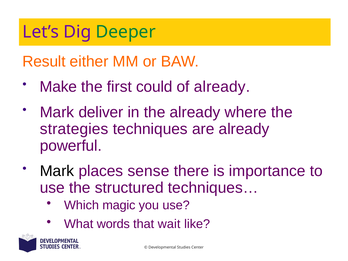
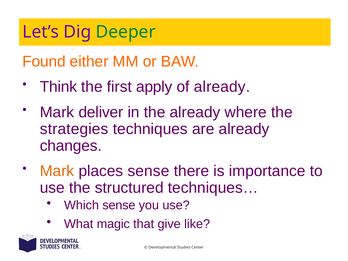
Result: Result -> Found
Make: Make -> Think
could: could -> apply
powerful: powerful -> changes
Mark at (57, 171) colour: black -> orange
Which magic: magic -> sense
words: words -> magic
wait: wait -> give
